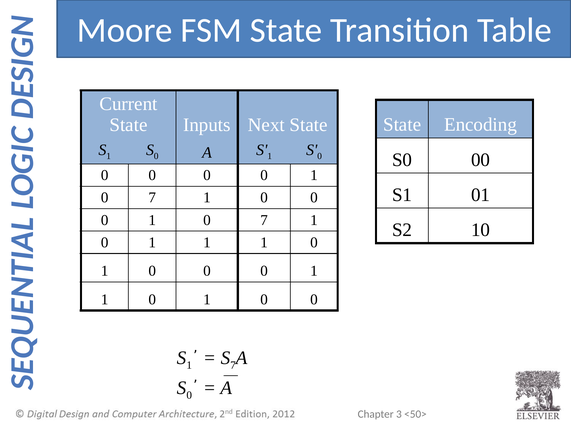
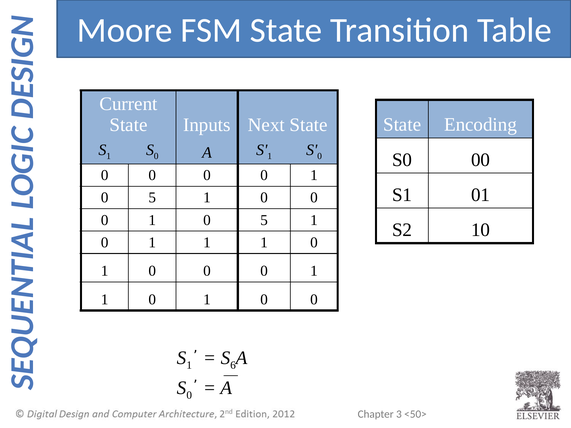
7 at (152, 198): 7 -> 5
7 at (264, 220): 7 -> 5
7 at (233, 366): 7 -> 6
